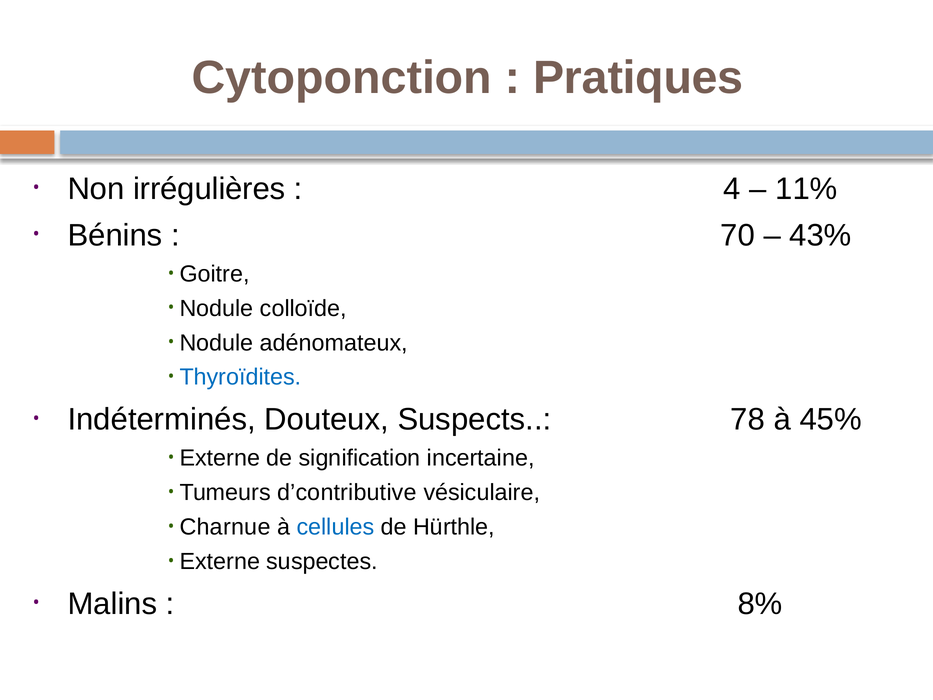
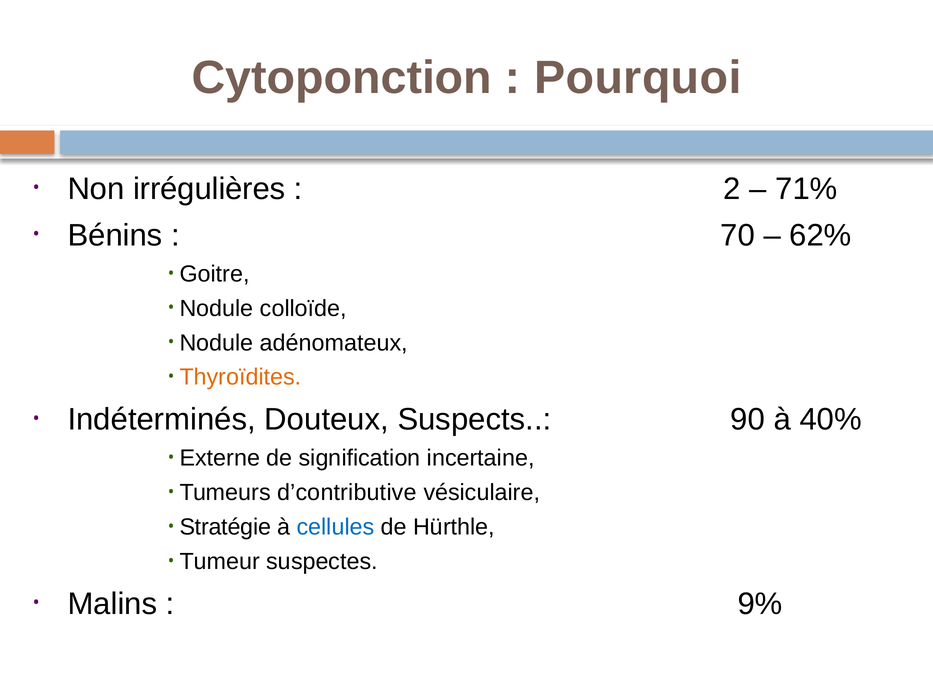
Pratiques: Pratiques -> Pourquoi
4: 4 -> 2
11%: 11% -> 71%
43%: 43% -> 62%
Thyroïdites colour: blue -> orange
78: 78 -> 90
45%: 45% -> 40%
Charnue: Charnue -> Stratégie
Externe at (220, 561): Externe -> Tumeur
8%: 8% -> 9%
